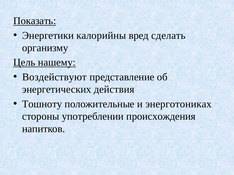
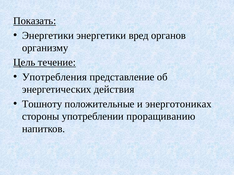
Энергетики калорийны: калорийны -> энергетики
сделать: сделать -> органов
нашему: нашему -> течение
Воздействуют: Воздействуют -> Употребления
происхождения: происхождения -> проращиванию
